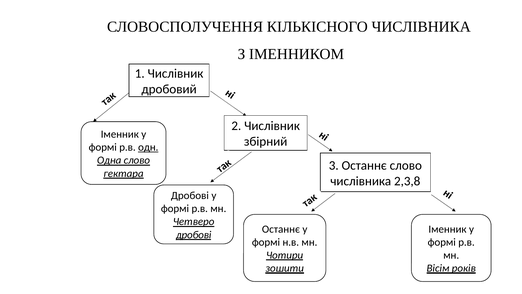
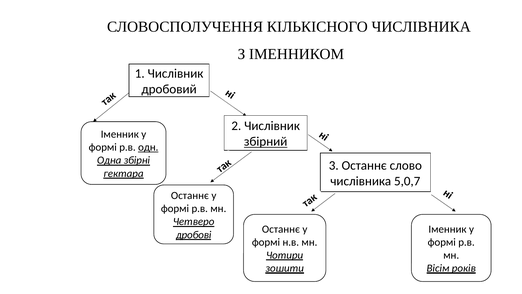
збірний underline: none -> present
Одна слово: слово -> збірні
2,3,8: 2,3,8 -> 5,0,7
Дробові at (190, 195): Дробові -> Останнє
